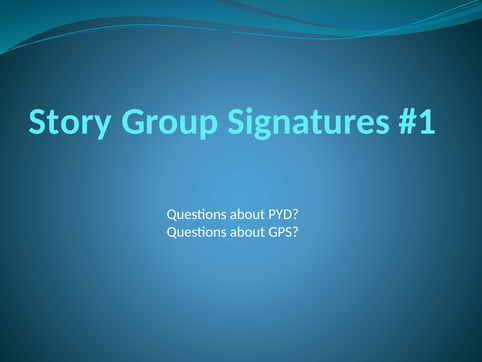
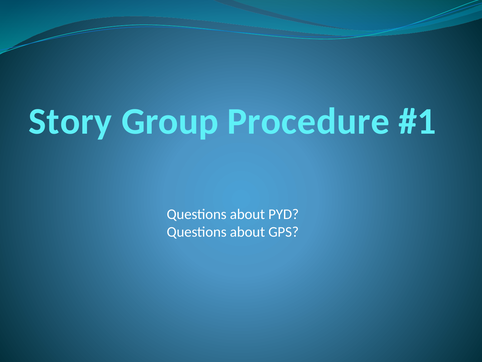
Signatures: Signatures -> Procedure
